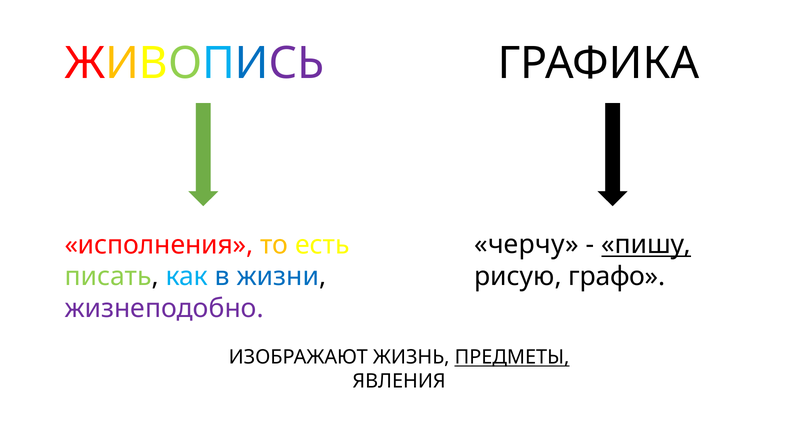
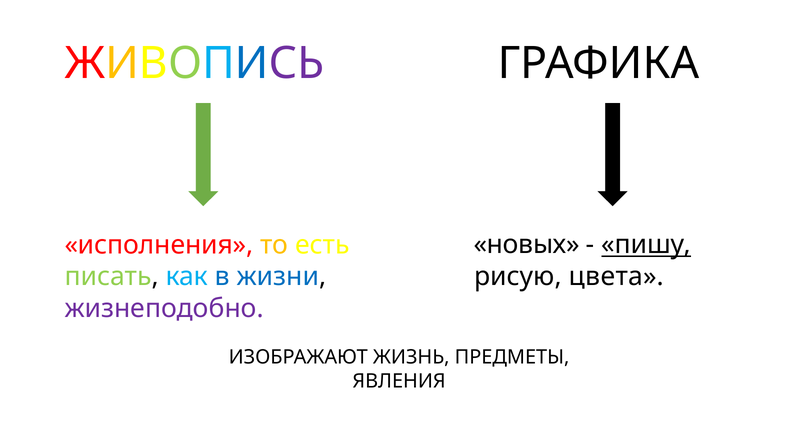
черчу: черчу -> новых
графо: графо -> цвета
ПРЕДМЕТЫ underline: present -> none
